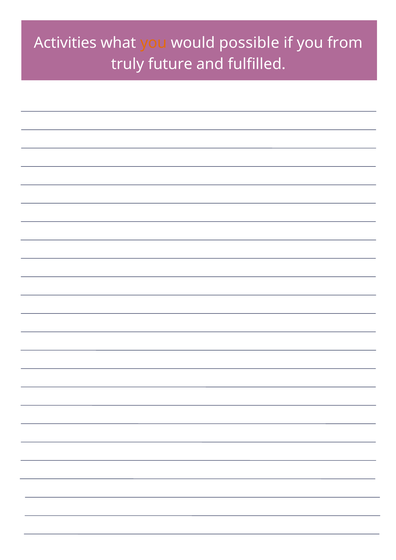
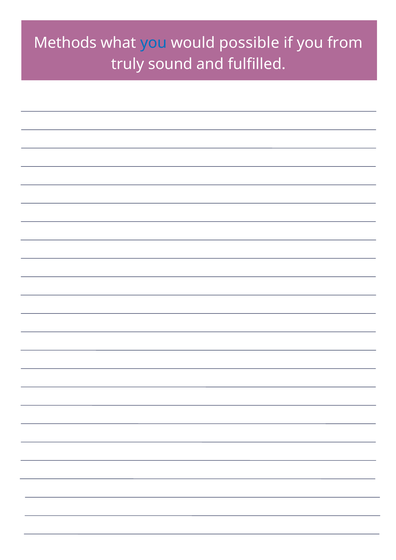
Activities: Activities -> Methods
you at (154, 43) colour: orange -> blue
future: future -> sound
